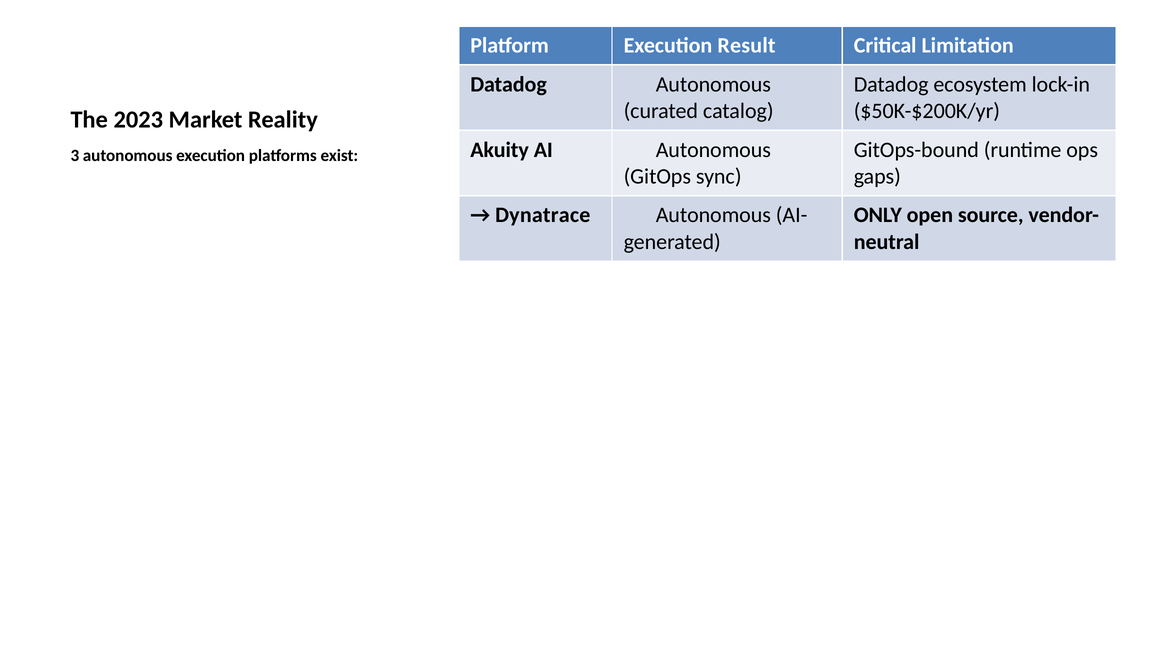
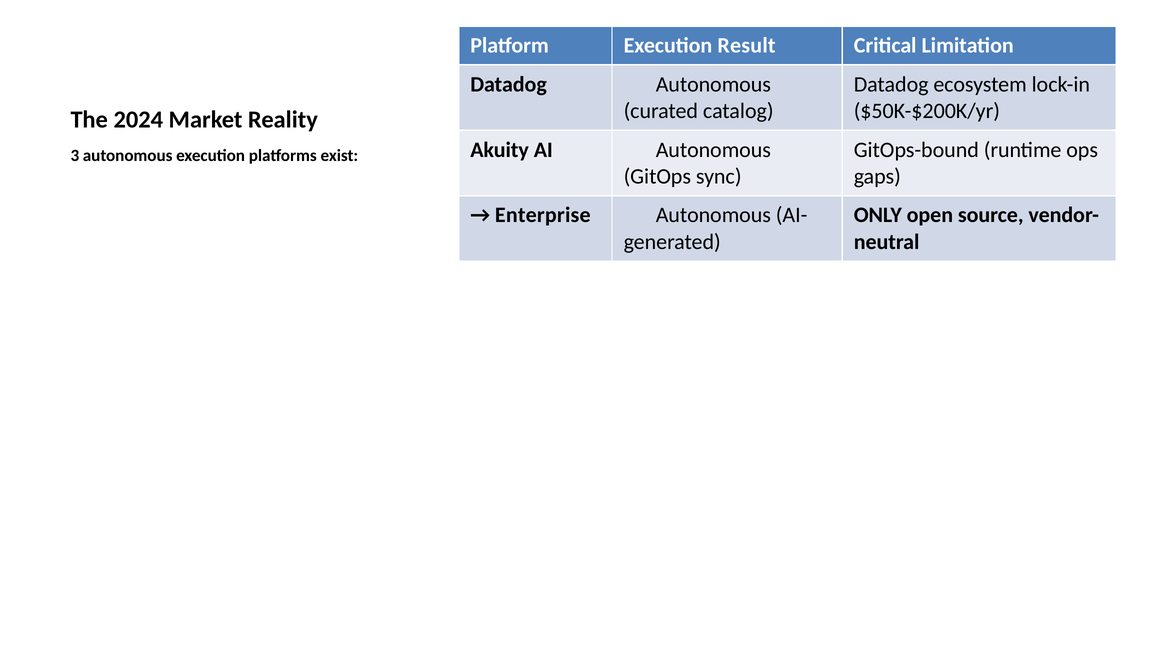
2023: 2023 -> 2024
Dynatrace: Dynatrace -> Enterprise
